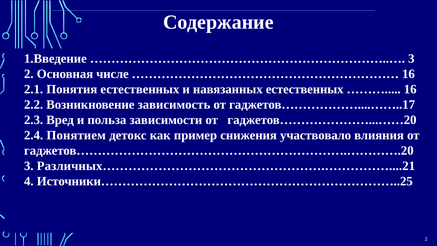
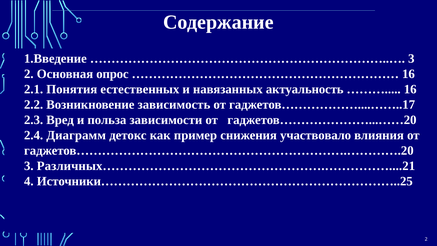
числе: числе -> опрос
навязанных естественных: естественных -> актуальность
Понятием: Понятием -> Диаграмм
